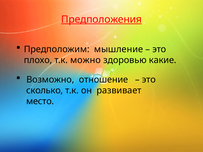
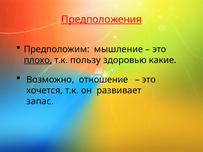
плохо underline: none -> present
можно: можно -> пользу
сколько: сколько -> хочется
место: место -> запас
